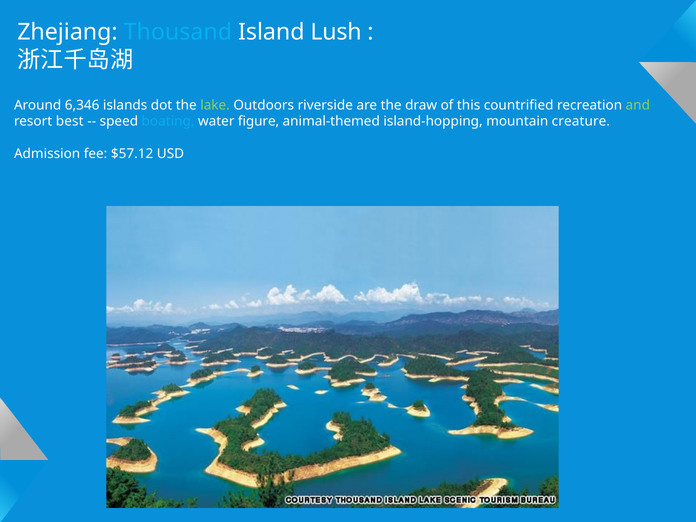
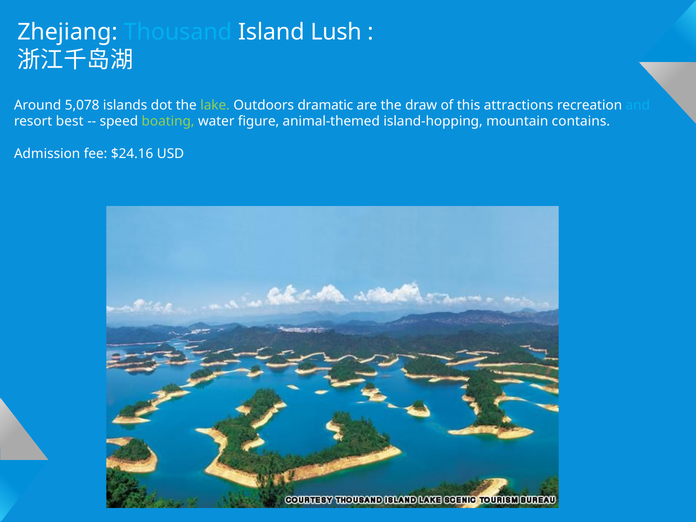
6,346: 6,346 -> 5,078
riverside: riverside -> dramatic
countrified: countrified -> attractions
and colour: light green -> light blue
boating colour: light blue -> light green
creature: creature -> contains
$57.12: $57.12 -> $24.16
